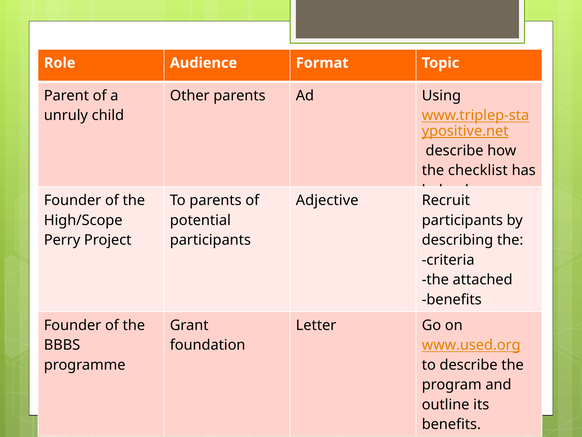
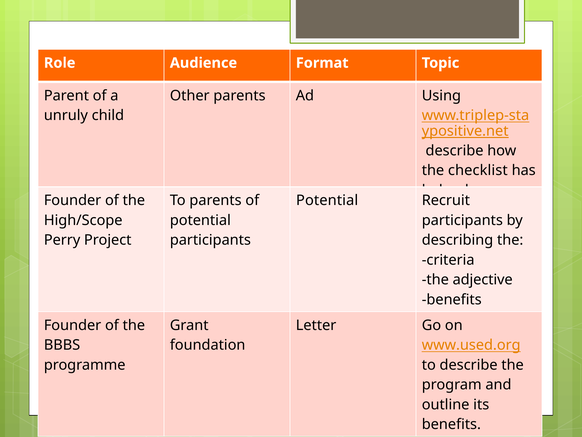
Adjective at (327, 200): Adjective -> Potential
attached: attached -> adjective
